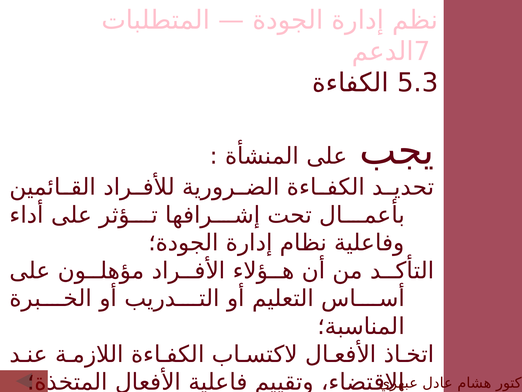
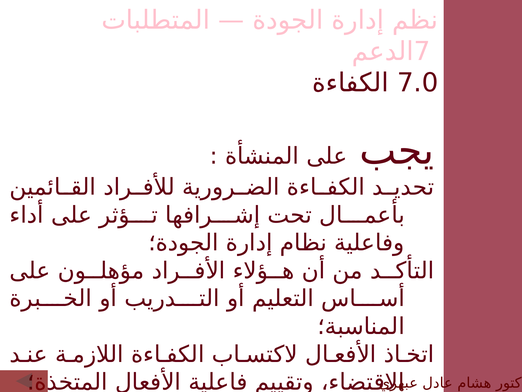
5.3: 5.3 -> 7.0
